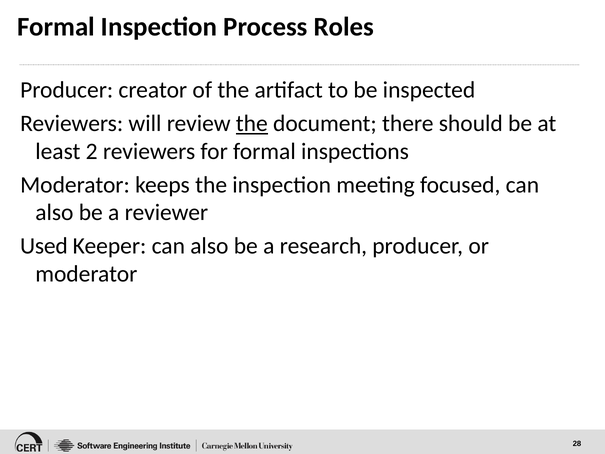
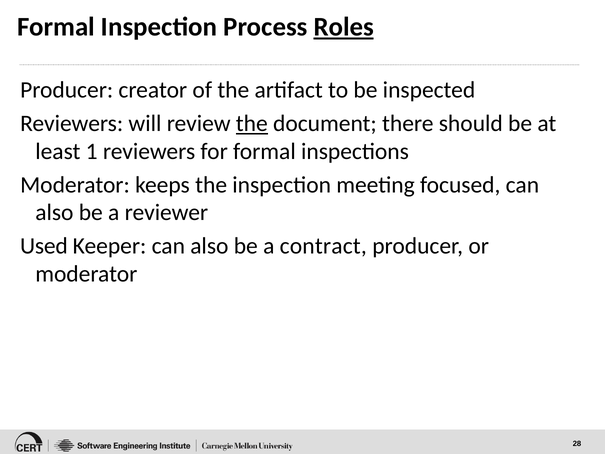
Roles underline: none -> present
2: 2 -> 1
research: research -> contract
